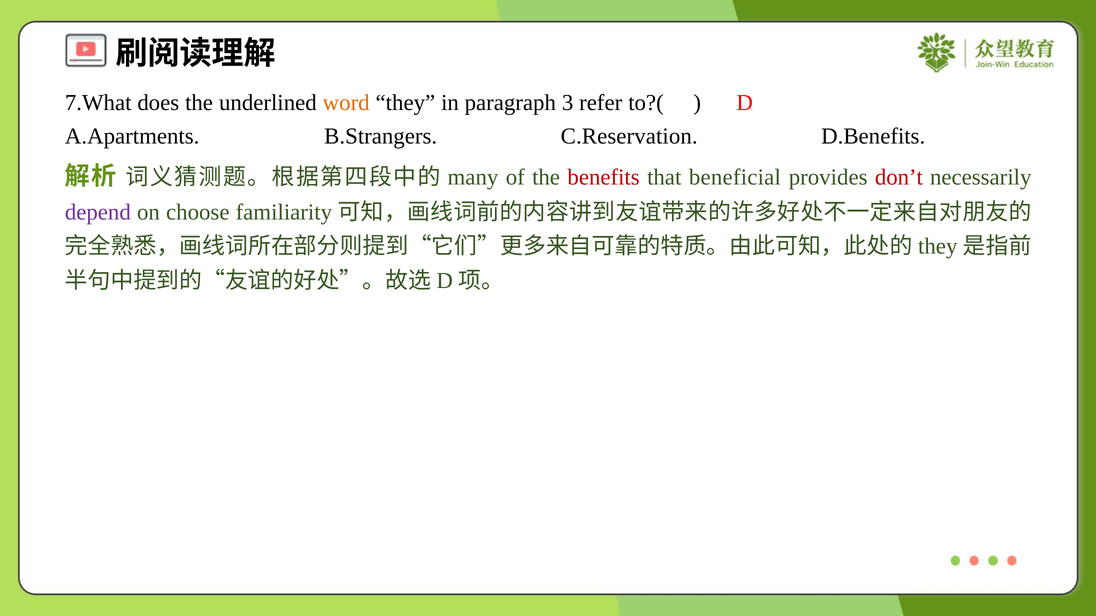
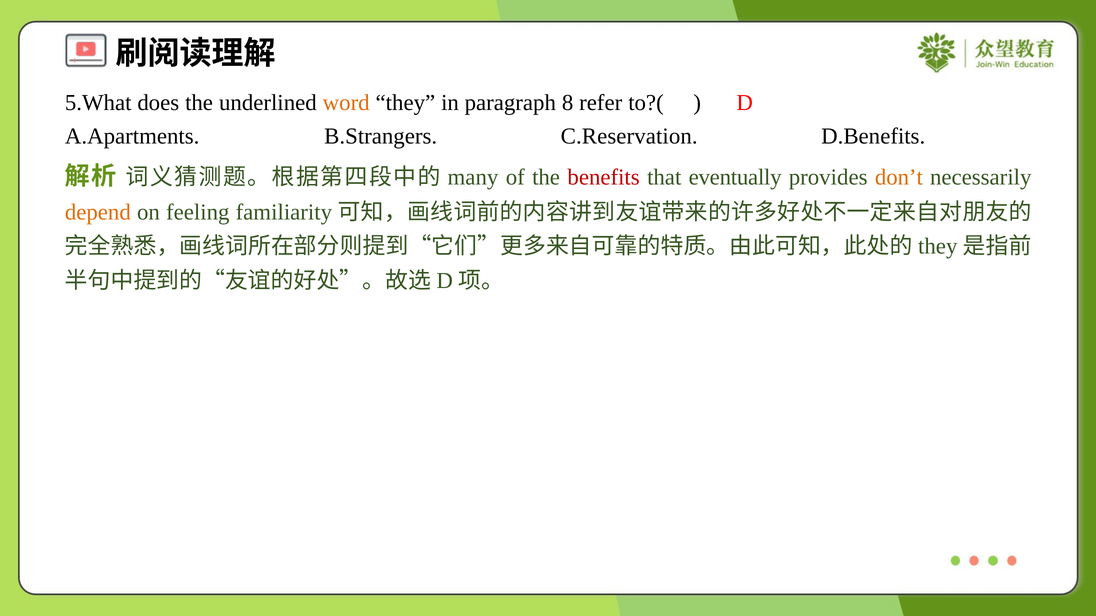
7.What: 7.What -> 5.What
3: 3 -> 8
beneficial: beneficial -> eventually
don’t colour: red -> orange
depend colour: purple -> orange
choose: choose -> feeling
